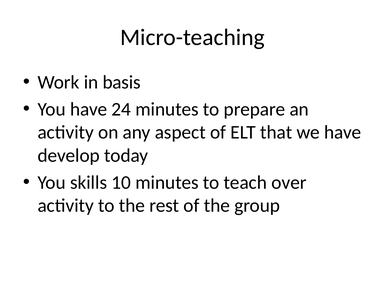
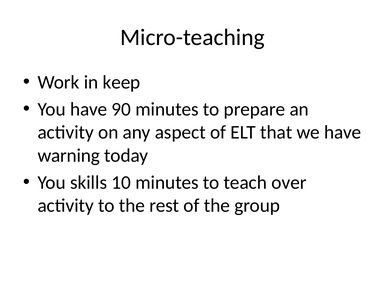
basis: basis -> keep
24: 24 -> 90
develop: develop -> warning
